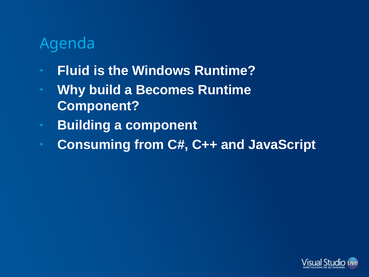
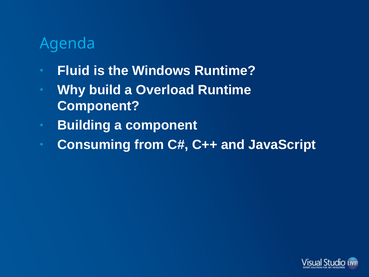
Becomes: Becomes -> Overload
